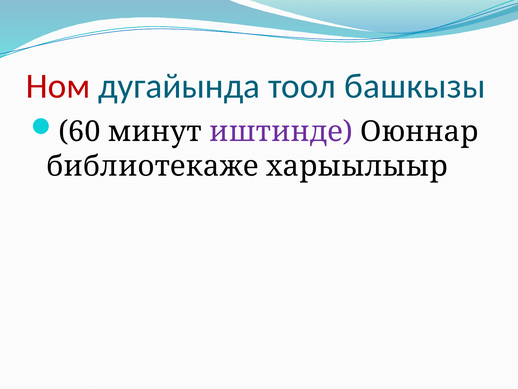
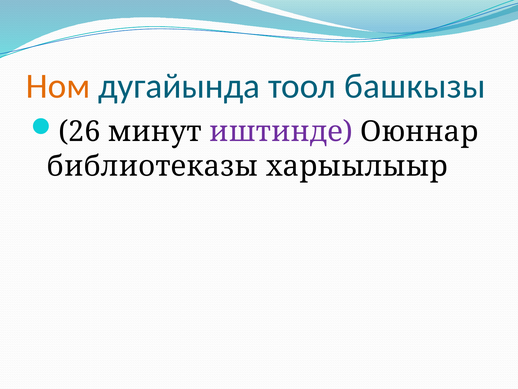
Ном colour: red -> orange
60: 60 -> 26
библиотекаже: библиотекаже -> библиотеказы
